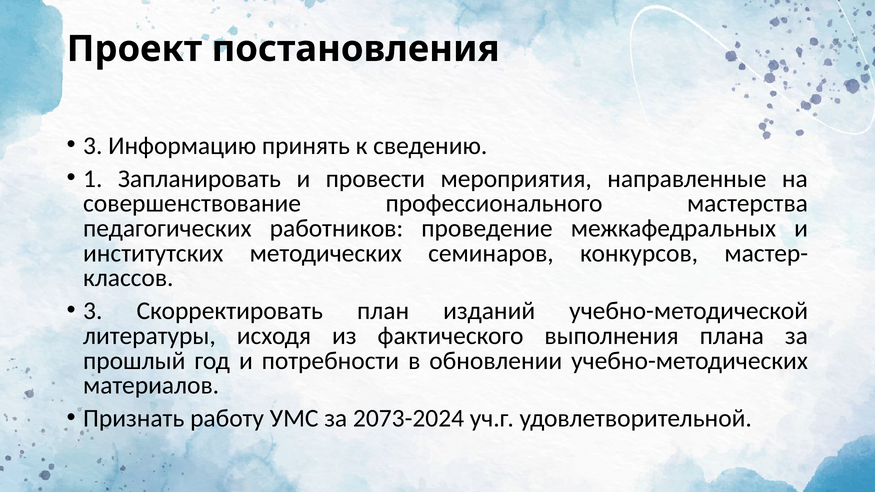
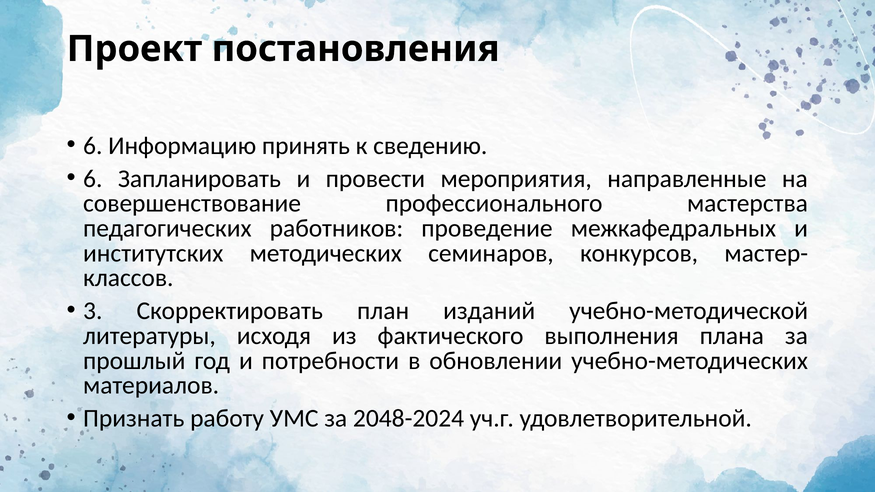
3 at (93, 146): 3 -> 6
1 at (93, 179): 1 -> 6
2073-2024: 2073-2024 -> 2048-2024
